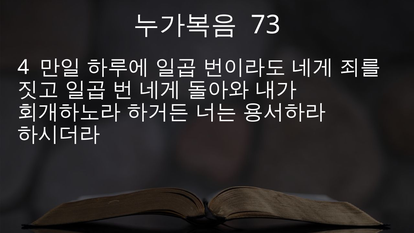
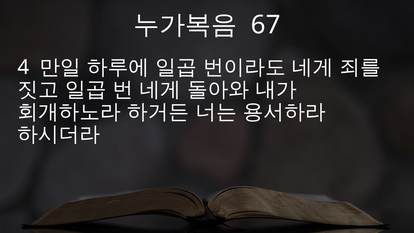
73: 73 -> 67
